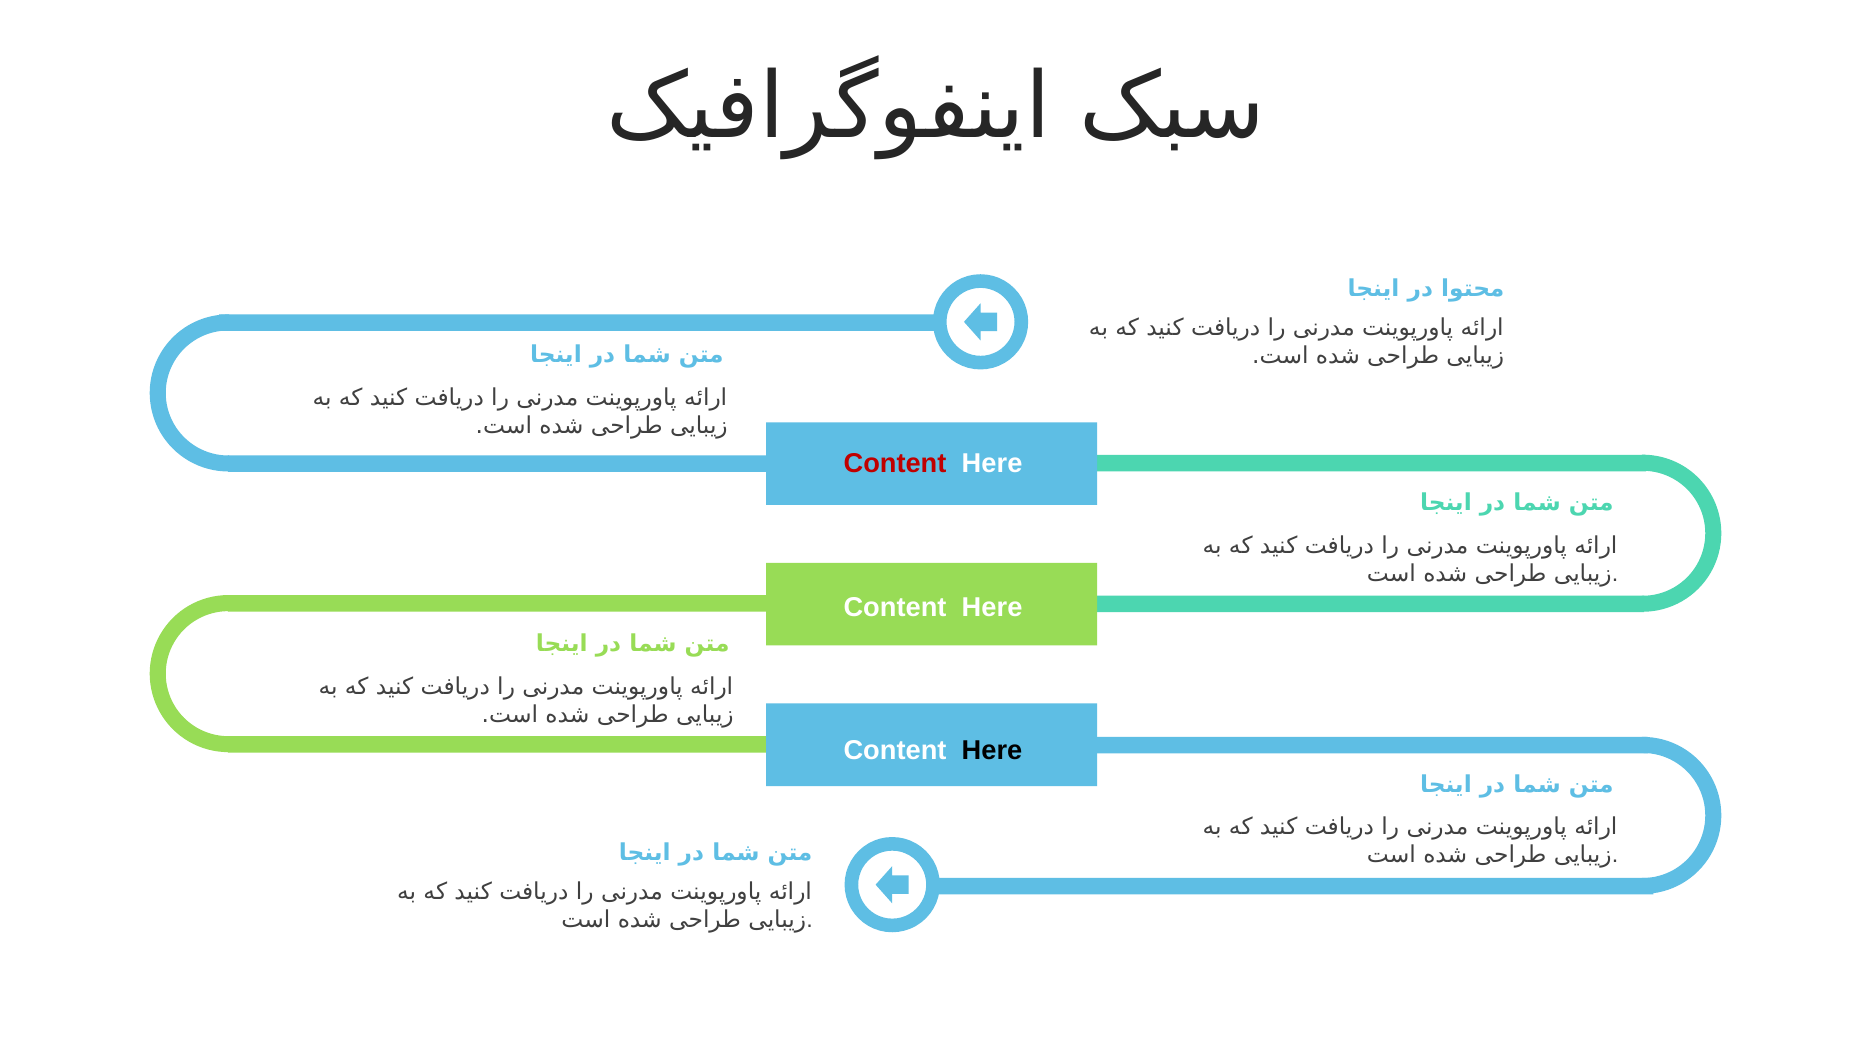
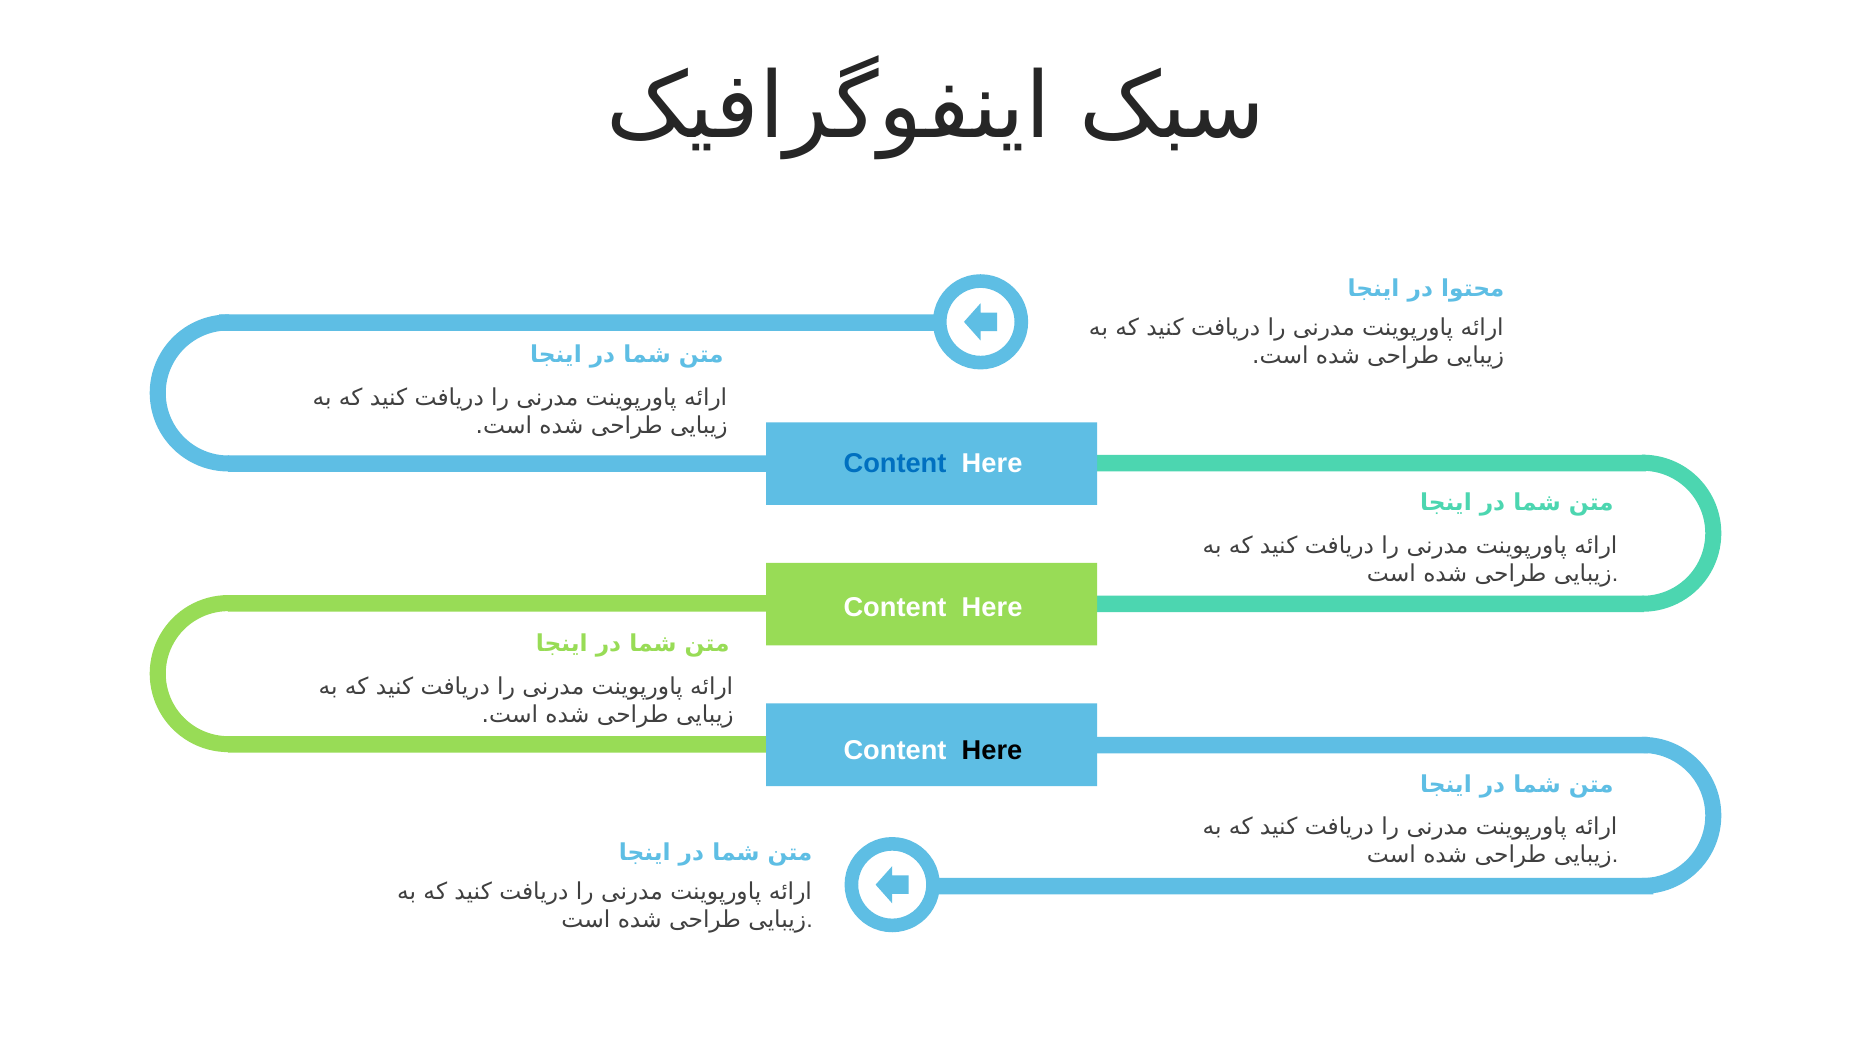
Content at (895, 464) colour: red -> blue
